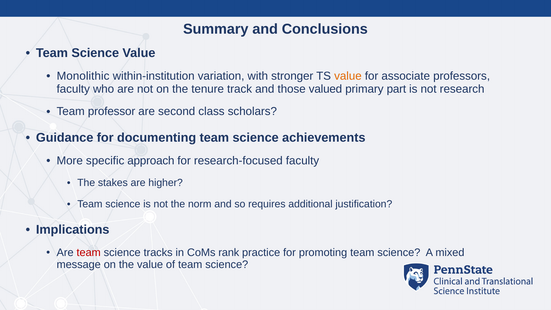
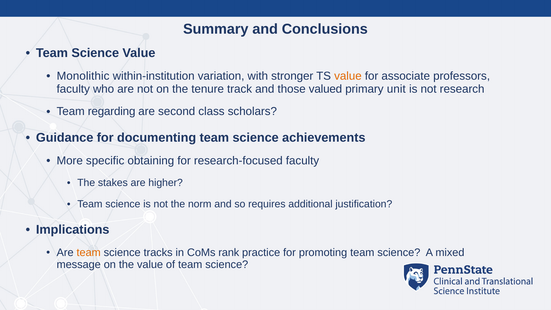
part: part -> unit
professor: professor -> regarding
approach: approach -> obtaining
team at (89, 252) colour: red -> orange
